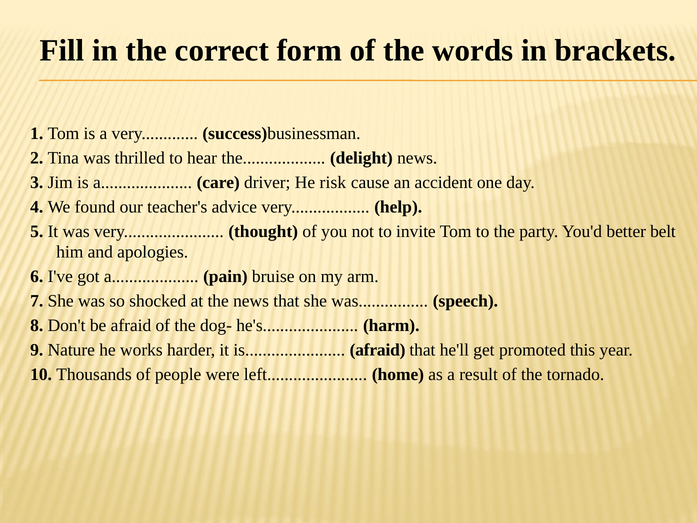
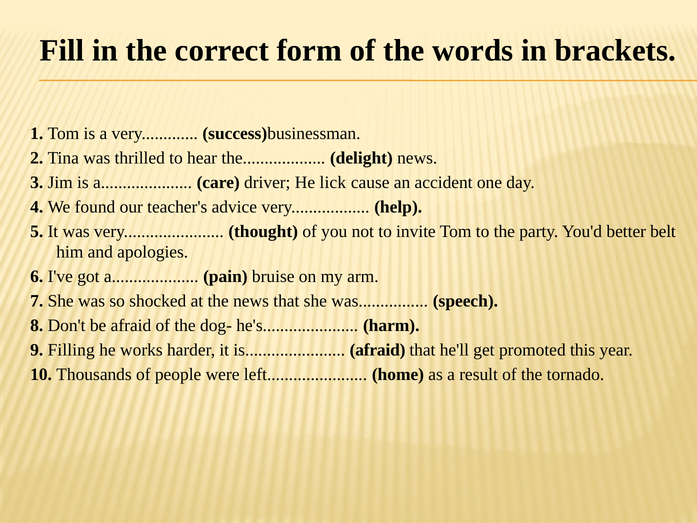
risk: risk -> lick
Nature: Nature -> Filling
